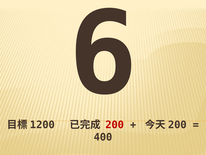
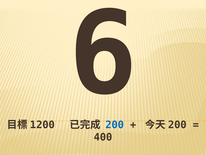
200 colour: red -> blue
